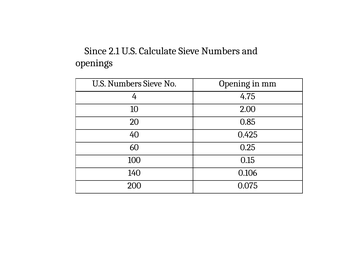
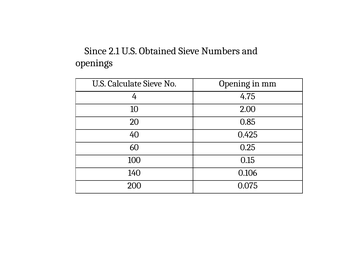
Calculate: Calculate -> Obtained
U.S Numbers: Numbers -> Calculate
